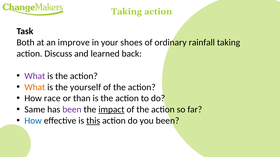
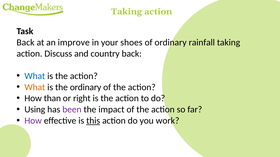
Both at (26, 43): Both -> Back
learned: learned -> country
What at (35, 76) colour: purple -> blue
the yourself: yourself -> ordinary
race: race -> than
than: than -> right
Same: Same -> Using
impact underline: present -> none
How at (33, 121) colour: blue -> purple
you been: been -> work
